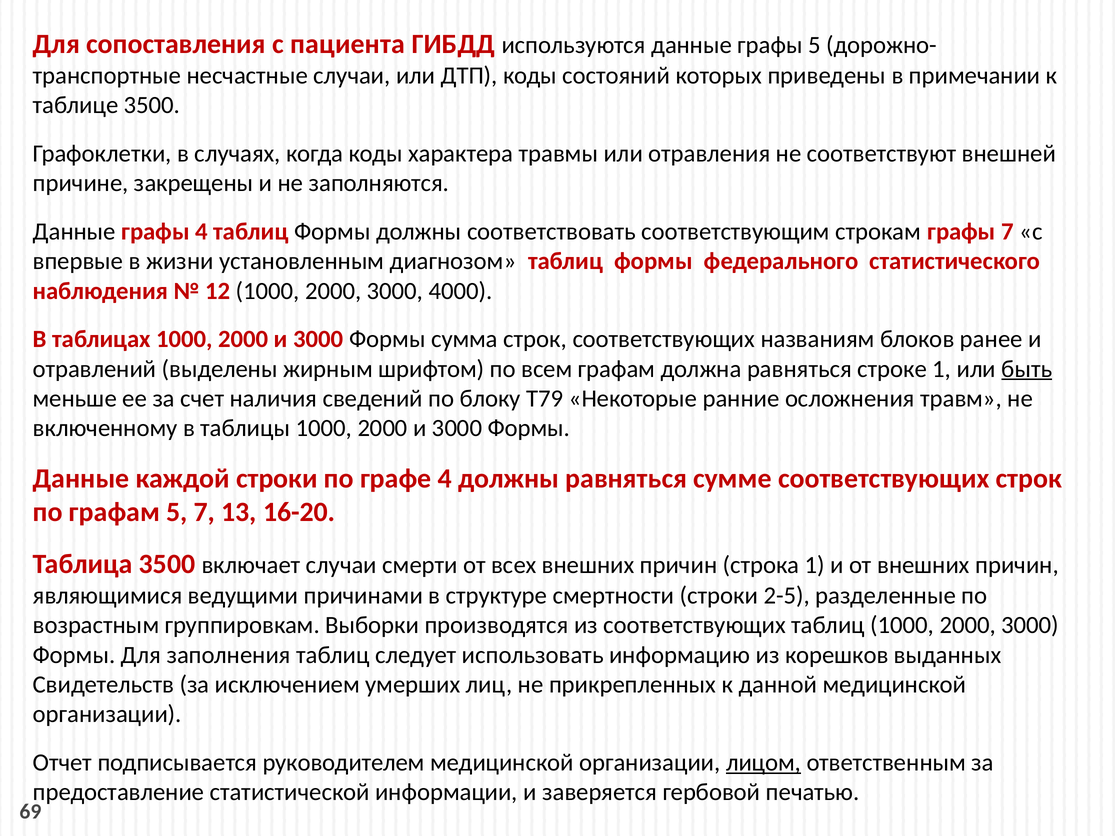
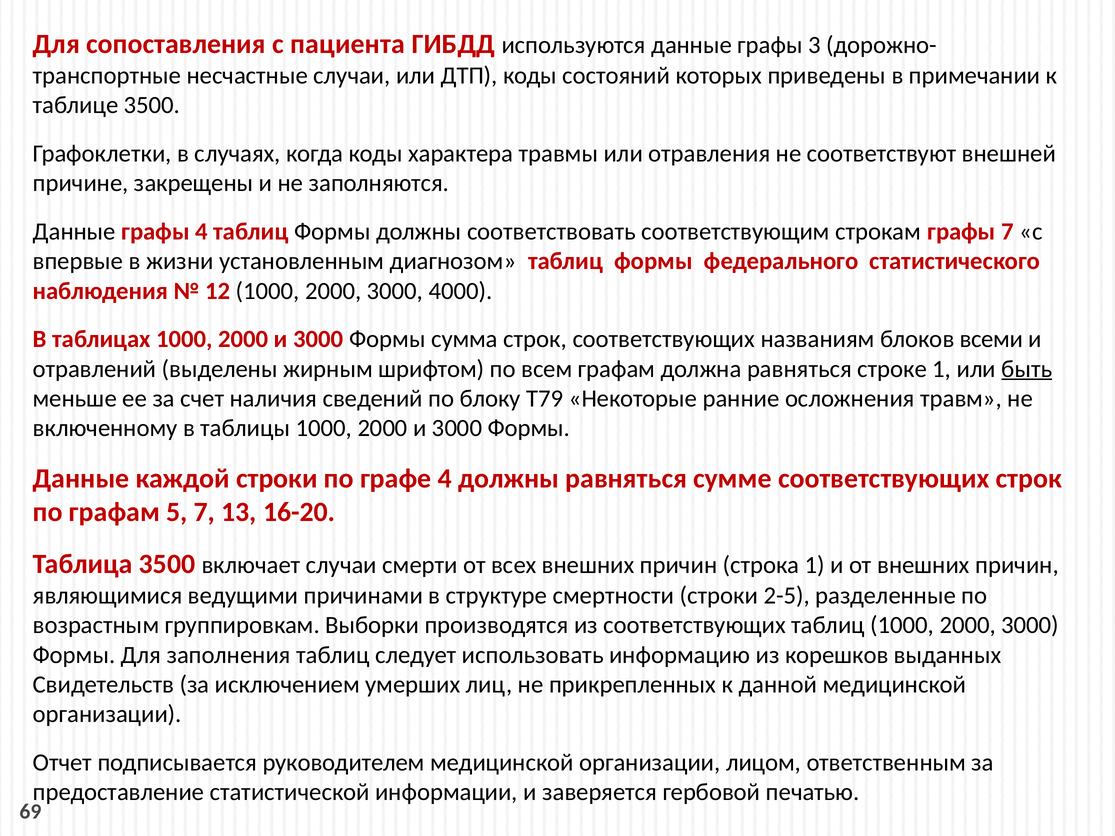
графы 5: 5 -> 3
ранее: ранее -> всеми
лицом underline: present -> none
